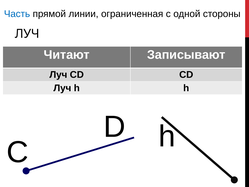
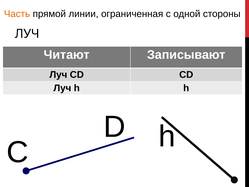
Часть colour: blue -> orange
